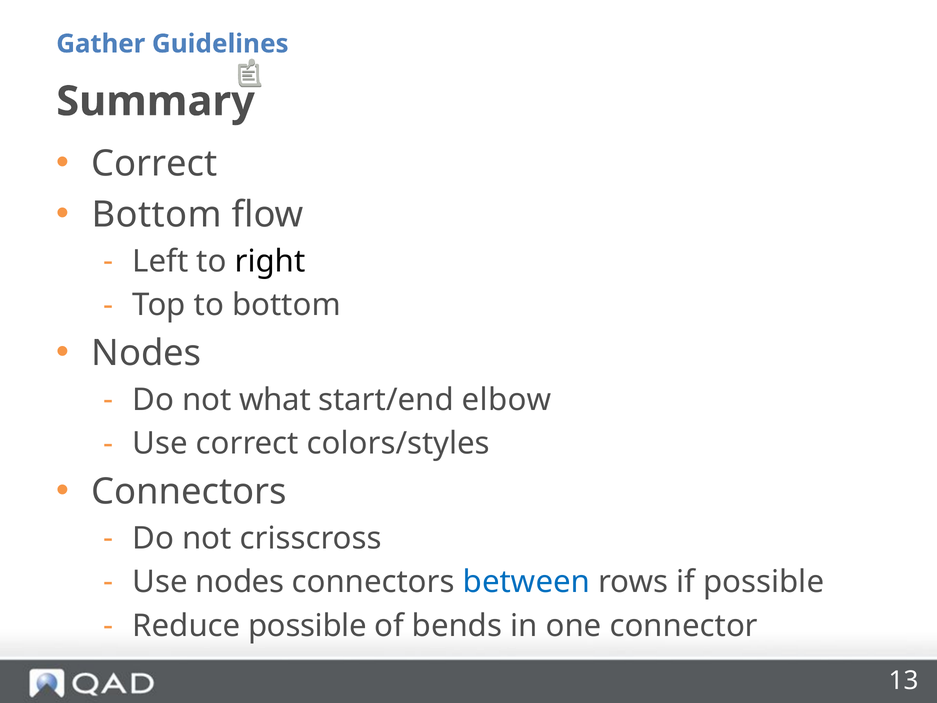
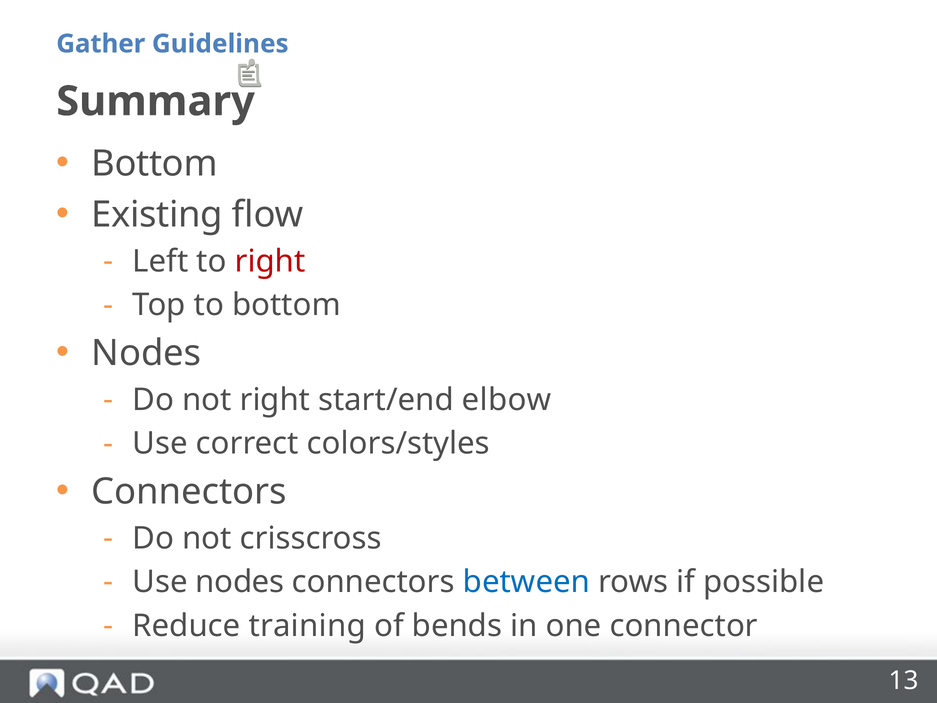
Correct at (154, 164): Correct -> Bottom
Bottom at (157, 215): Bottom -> Existing
right at (270, 261) colour: black -> red
not what: what -> right
Reduce possible: possible -> training
